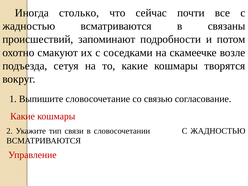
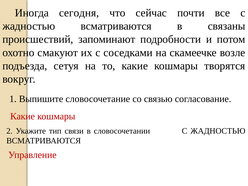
столько: столько -> сегодня
